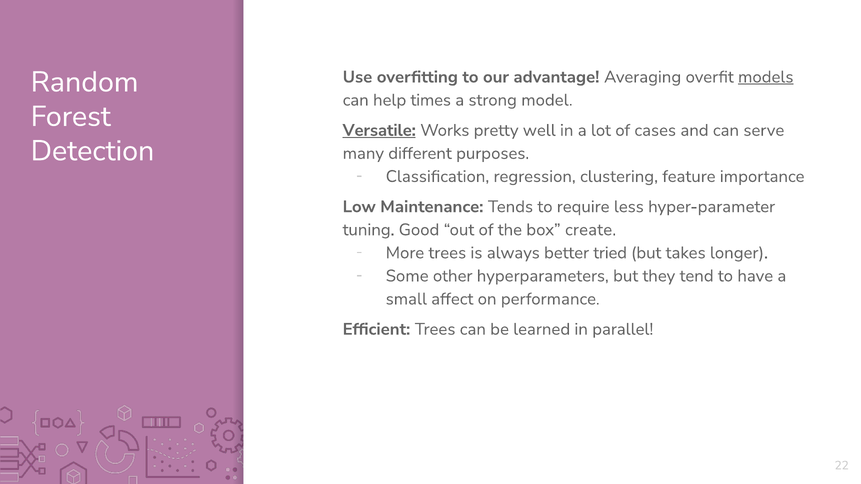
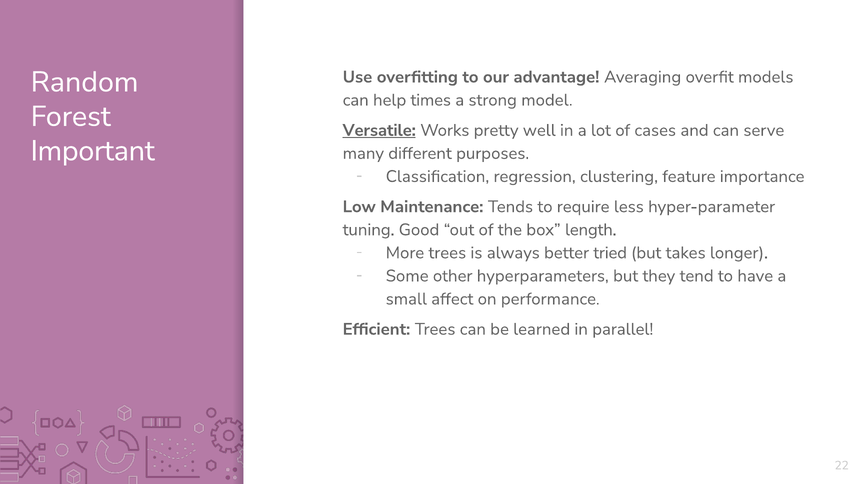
models underline: present -> none
Detection: Detection -> Important
create: create -> length
